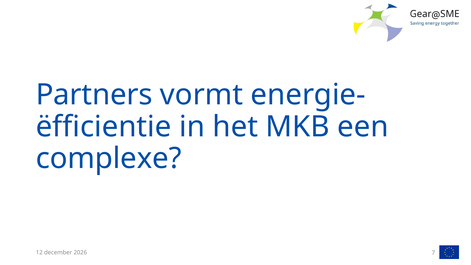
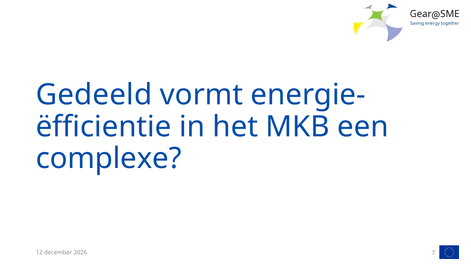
Partners: Partners -> Gedeeld
